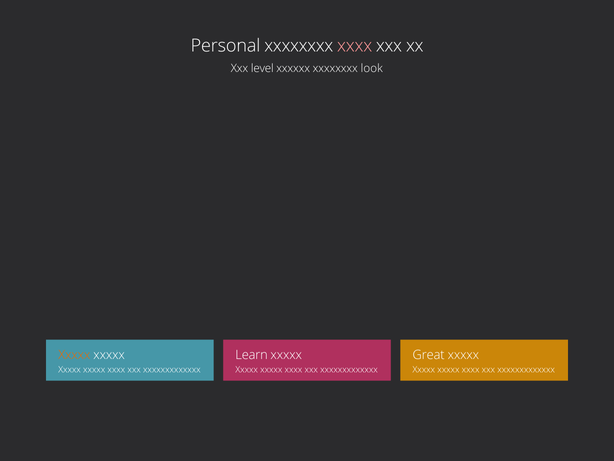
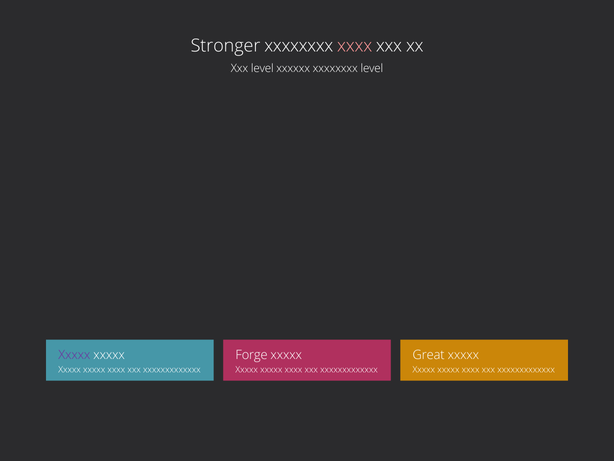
Personal: Personal -> Stronger
xxxxxxxx look: look -> level
Xxxxx at (74, 355) colour: orange -> purple
Learn: Learn -> Forge
